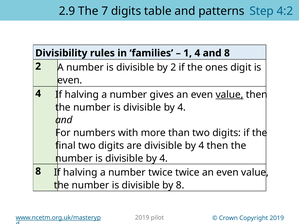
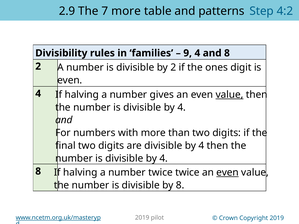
7 digits: digits -> more
1: 1 -> 9
even at (228, 173) underline: none -> present
